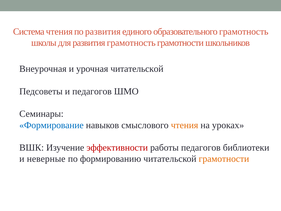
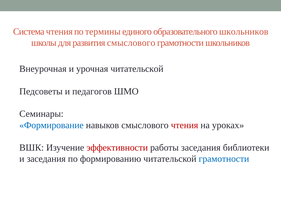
по развития: развития -> термины
образовательного грамотность: грамотность -> школьников
развития грамотность: грамотность -> смыслового
чтения at (185, 125) colour: orange -> red
работы педагогов: педагогов -> заседания
и неверные: неверные -> заседания
грамотности at (224, 159) colour: orange -> blue
